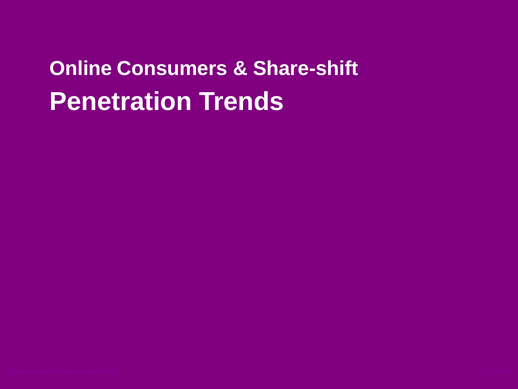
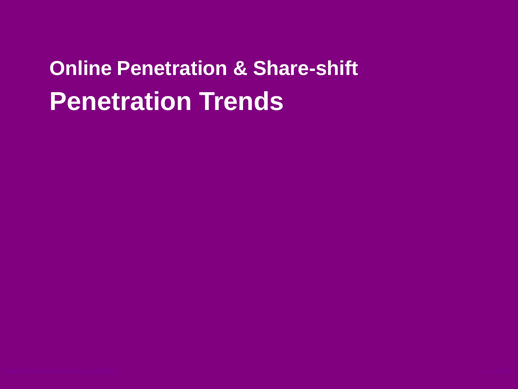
Online Consumers: Consumers -> Penetration
